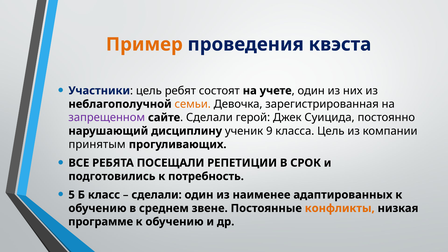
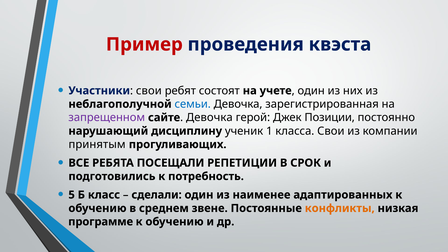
Пример colour: orange -> red
цель at (149, 91): цель -> свои
семьи colour: orange -> blue
Сделали at (209, 118): Сделали -> Девочка
Суицида: Суицида -> Позиции
9: 9 -> 1
класса Цель: Цель -> Свои
